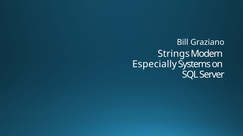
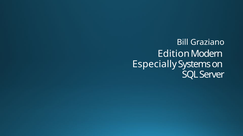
Strings: Strings -> Edition
